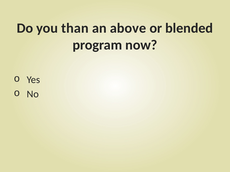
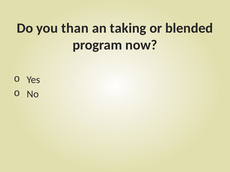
above: above -> taking
